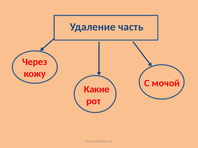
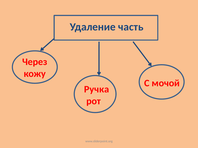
Какие: Какие -> Ручка
